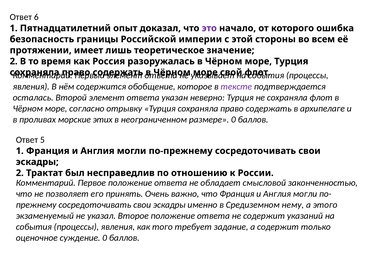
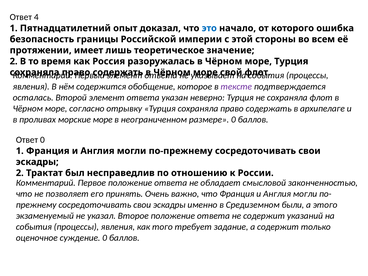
6: 6 -> 4
это colour: purple -> blue
морские этих: этих -> море
Ответ 5: 5 -> 0
нему: нему -> были
